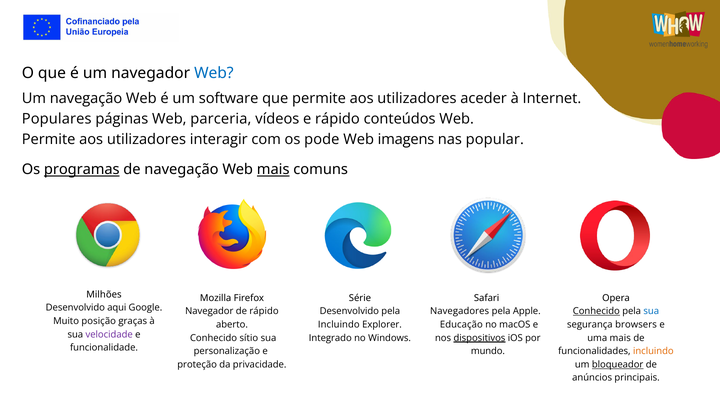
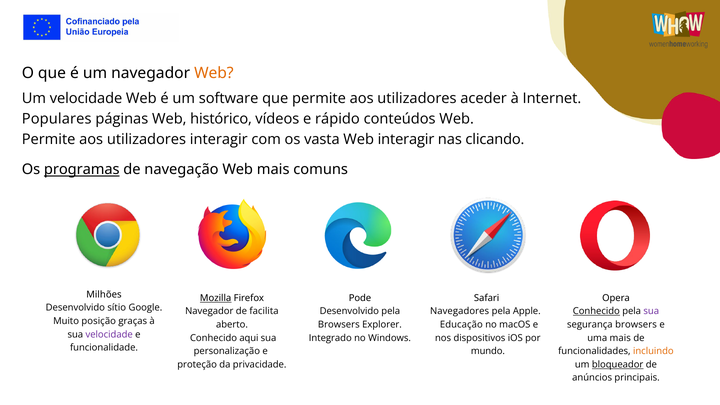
Web at (214, 73) colour: blue -> orange
Um navegação: navegação -> velocidade
parceria: parceria -> histórico
pode: pode -> vasta
Web imagens: imagens -> interagir
popular: popular -> clicando
mais at (273, 170) underline: present -> none
Mozilla underline: none -> present
Série: Série -> Pode
aqui: aqui -> sítio
de rápido: rápido -> facilita
sua at (651, 311) colour: blue -> purple
Incluindo at (339, 325): Incluindo -> Browsers
sítio: sítio -> aqui
dispositivos underline: present -> none
